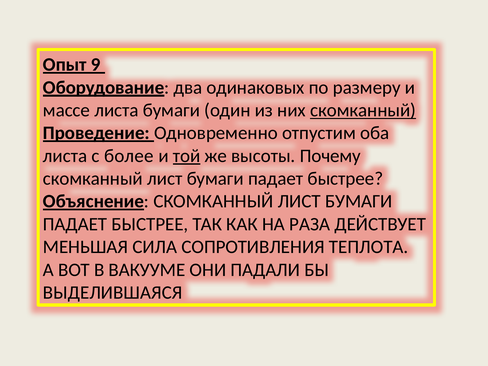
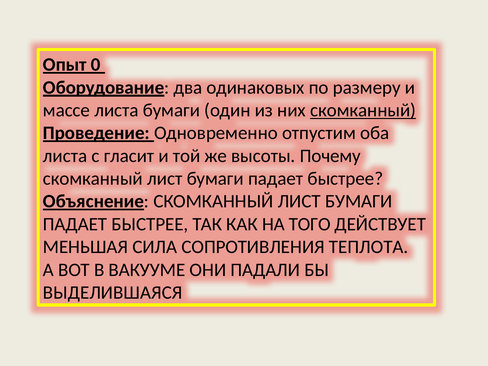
9: 9 -> 0
более: более -> гласит
той underline: present -> none
РАЗА: РАЗА -> ТОГО
